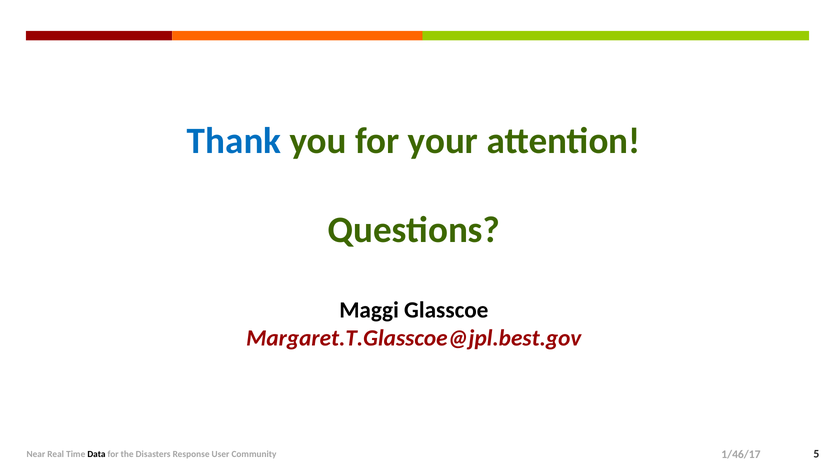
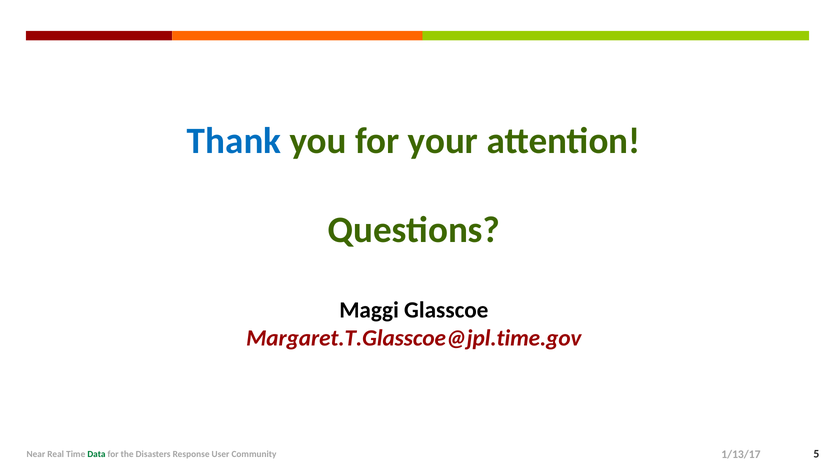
Margaret.T.Glasscoe@jpl.best.gov: Margaret.T.Glasscoe@jpl.best.gov -> Margaret.T.Glasscoe@jpl.time.gov
Data colour: black -> green
1/46/17: 1/46/17 -> 1/13/17
